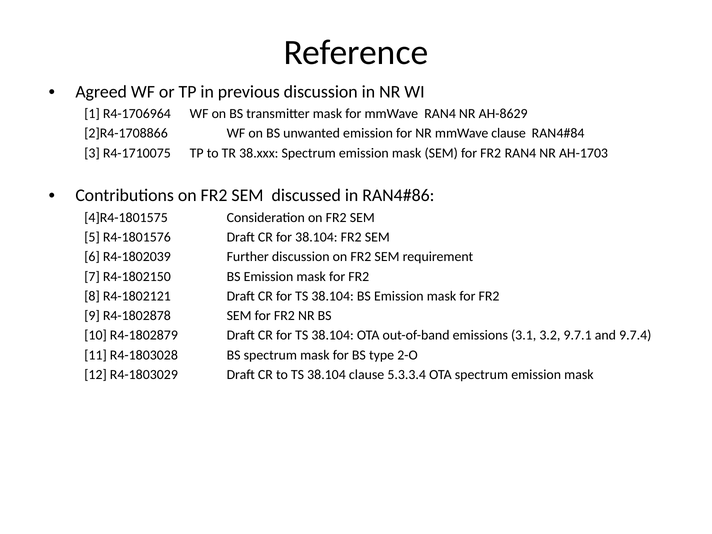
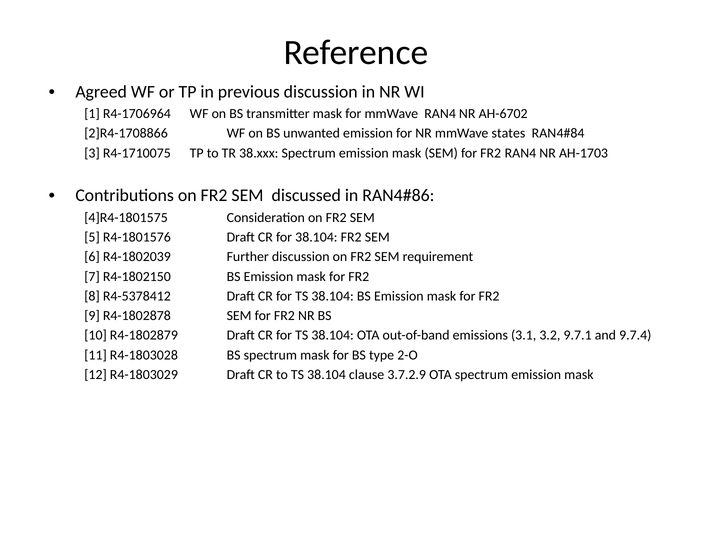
AH-8629: AH-8629 -> AH-6702
mmWave clause: clause -> states
R4-1802121: R4-1802121 -> R4-5378412
5.3.3.4: 5.3.3.4 -> 3.7.2.9
